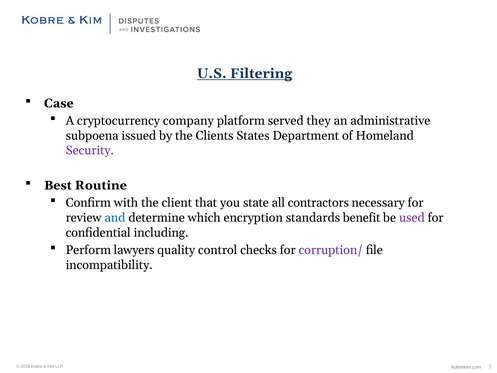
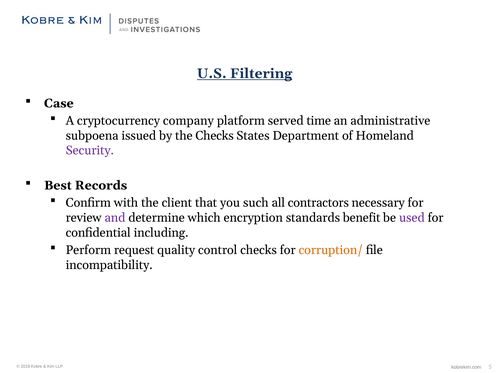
they: they -> time
the Clients: Clients -> Checks
Routine: Routine -> Records
state: state -> such
and colour: blue -> purple
lawyers: lawyers -> request
corruption/ colour: purple -> orange
